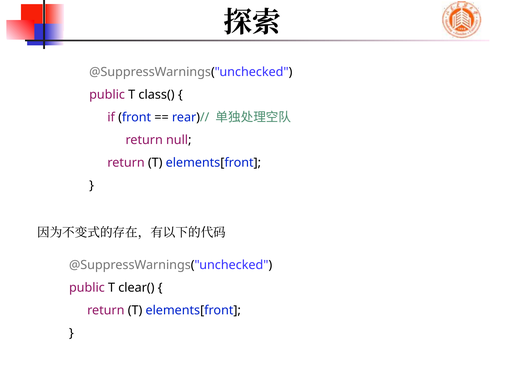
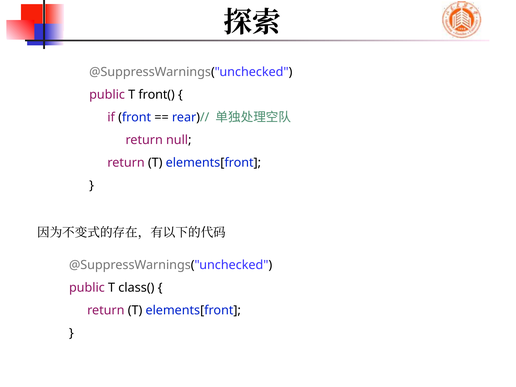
class(: class( -> front(
clear(: clear( -> class(
